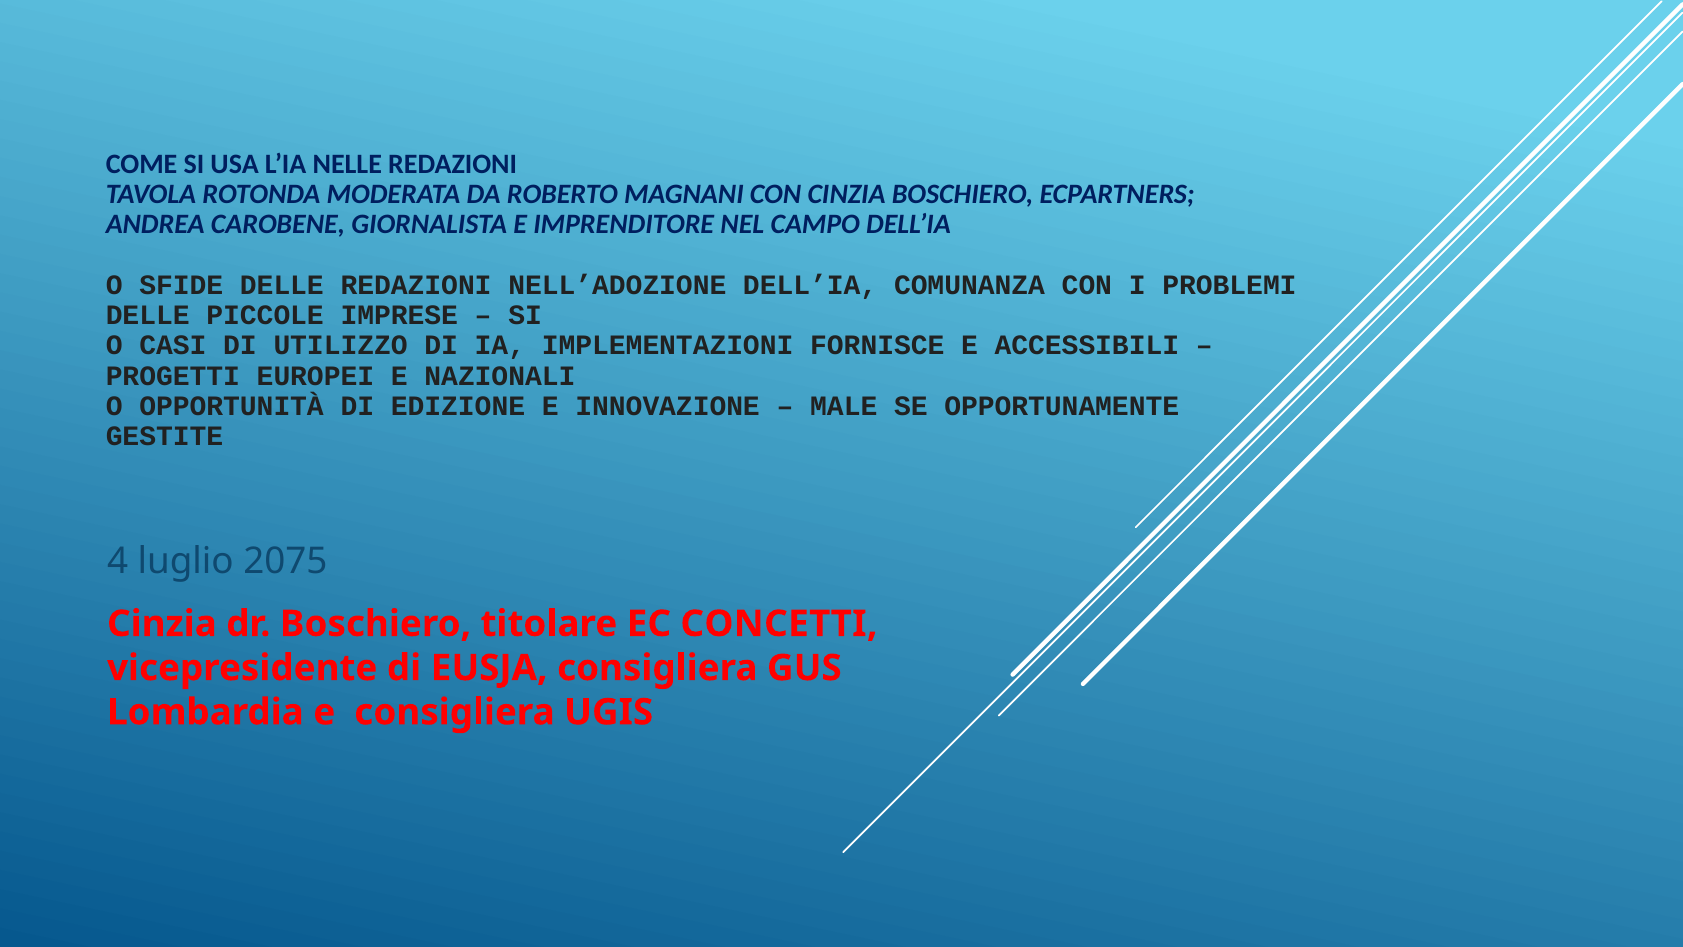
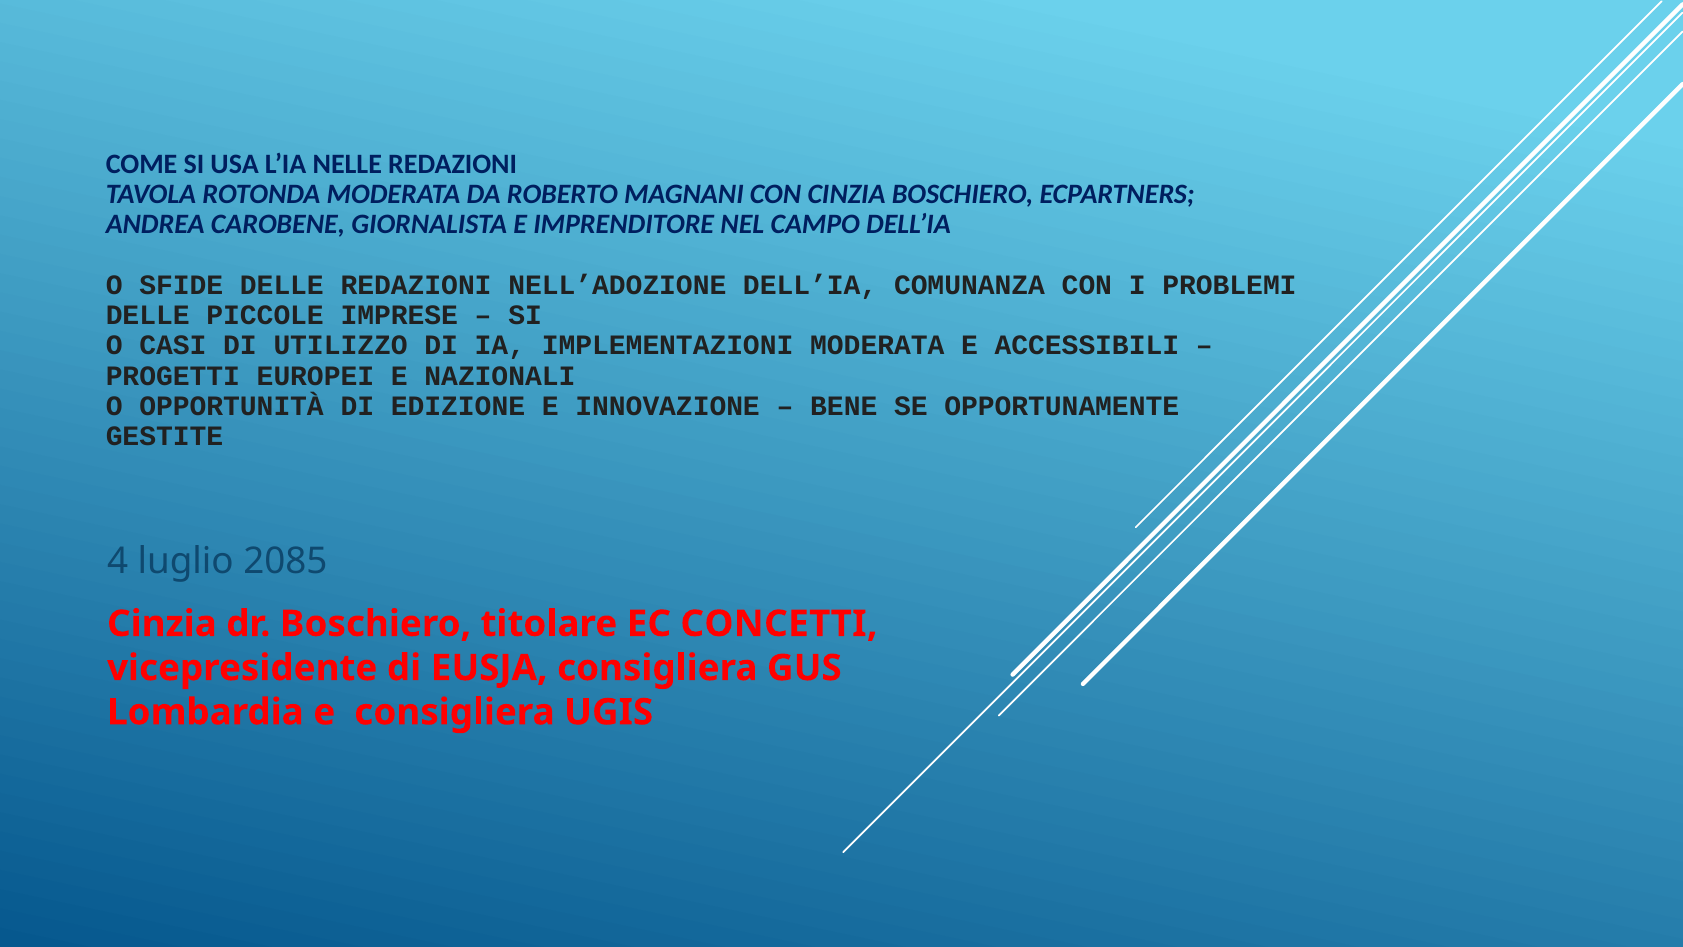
IMPLEMENTAZIONI FORNISCE: FORNISCE -> MODERATA
MALE: MALE -> BENE
2075: 2075 -> 2085
